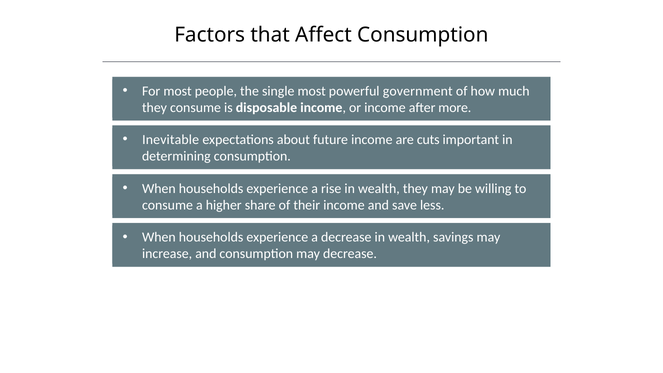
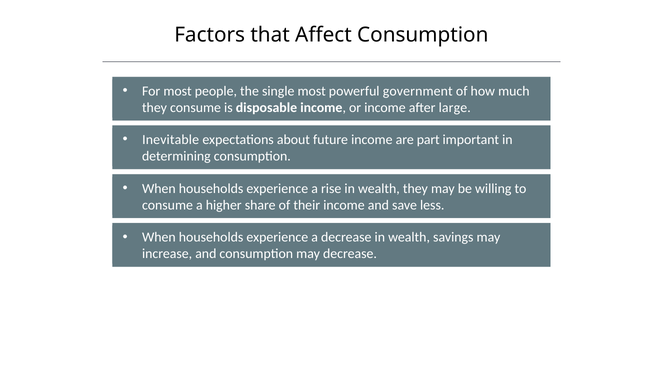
more: more -> large
cuts: cuts -> part
